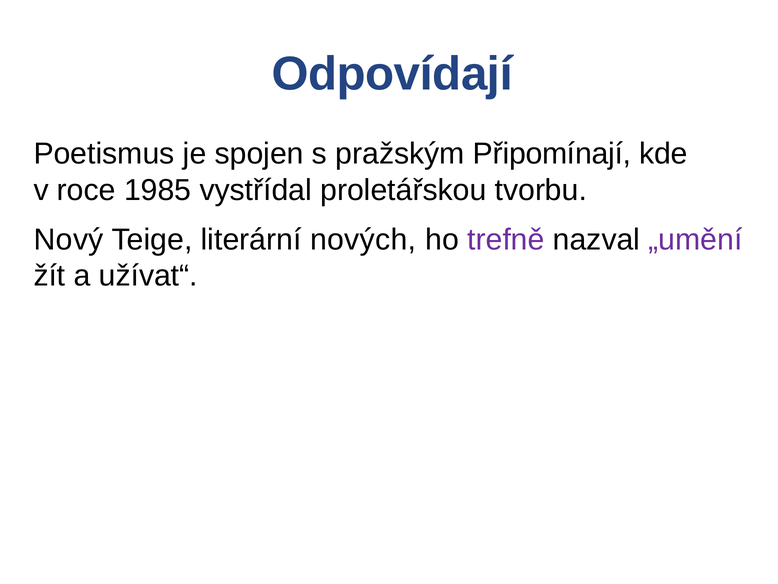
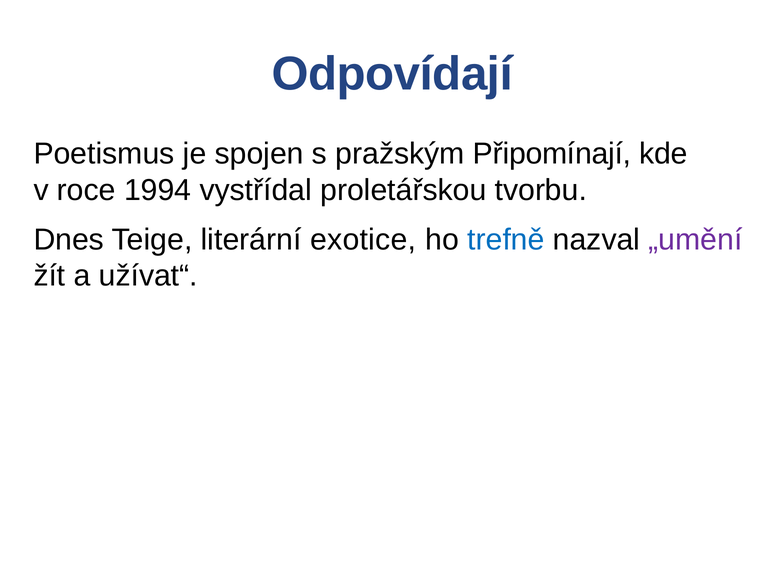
1985: 1985 -> 1994
Nový: Nový -> Dnes
nových: nových -> exotice
trefně colour: purple -> blue
